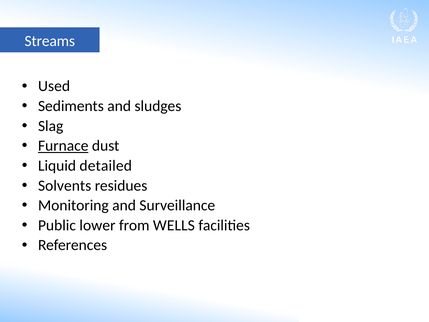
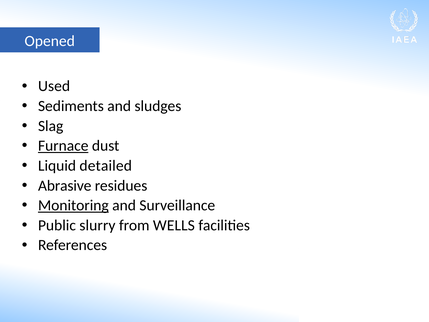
Streams: Streams -> Opened
Solvents: Solvents -> Abrasive
Monitoring underline: none -> present
lower: lower -> slurry
